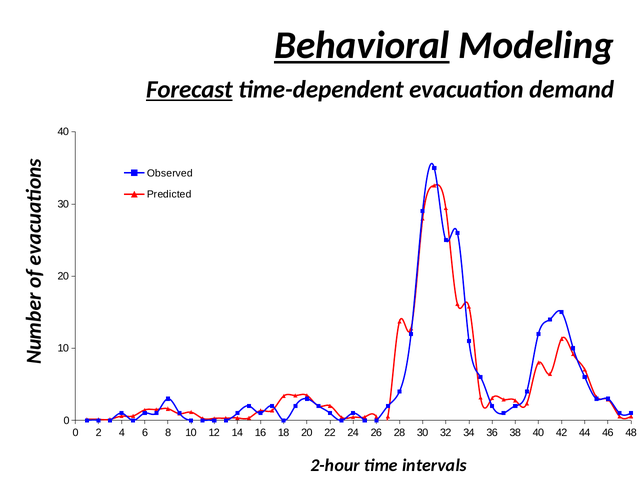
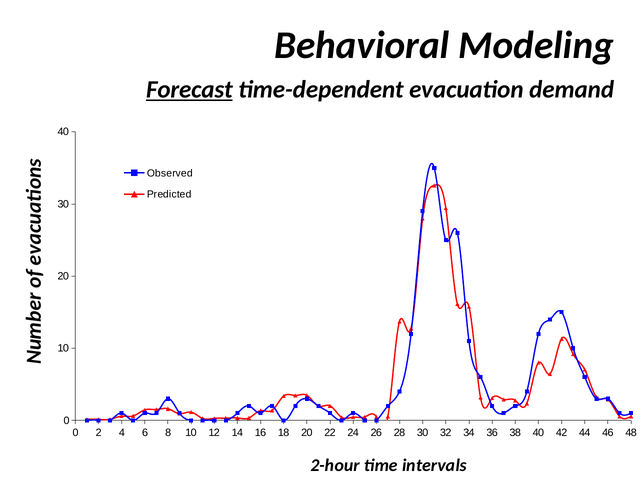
Behavioral underline: present -> none
